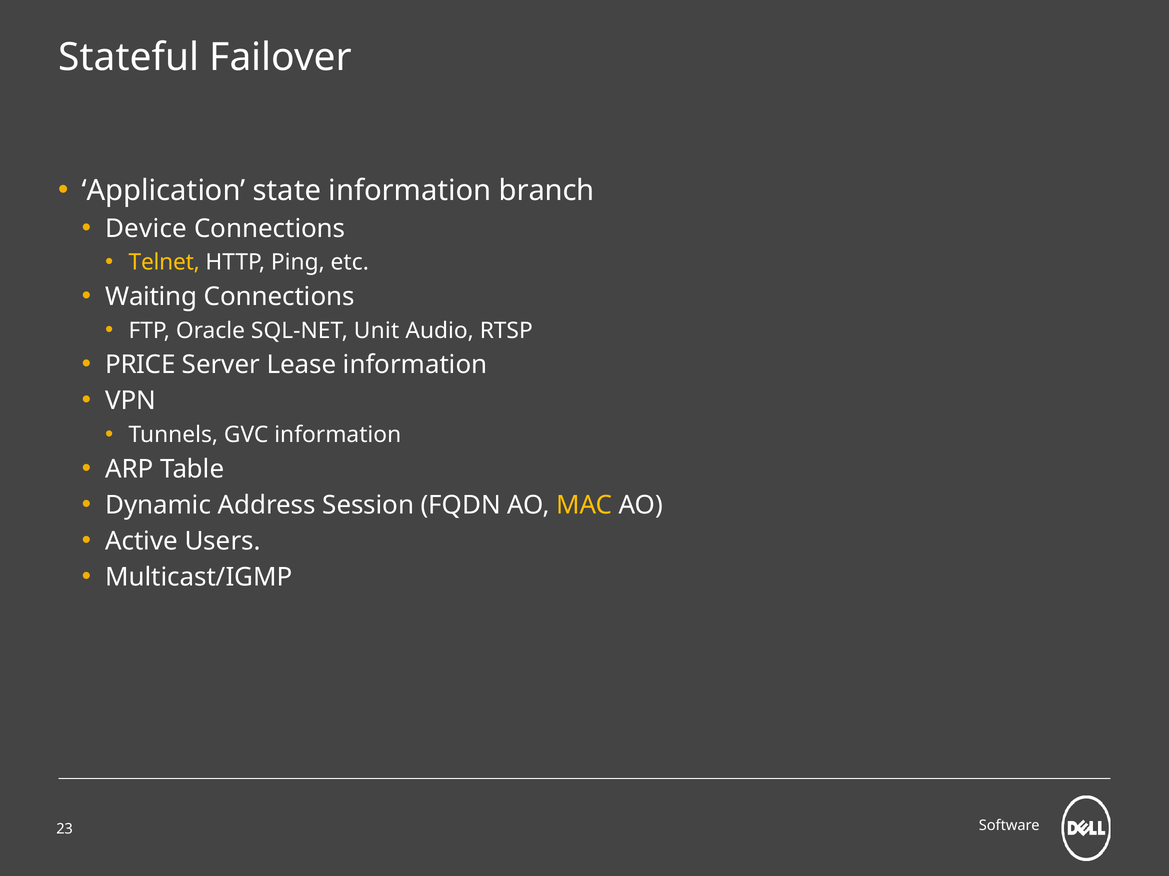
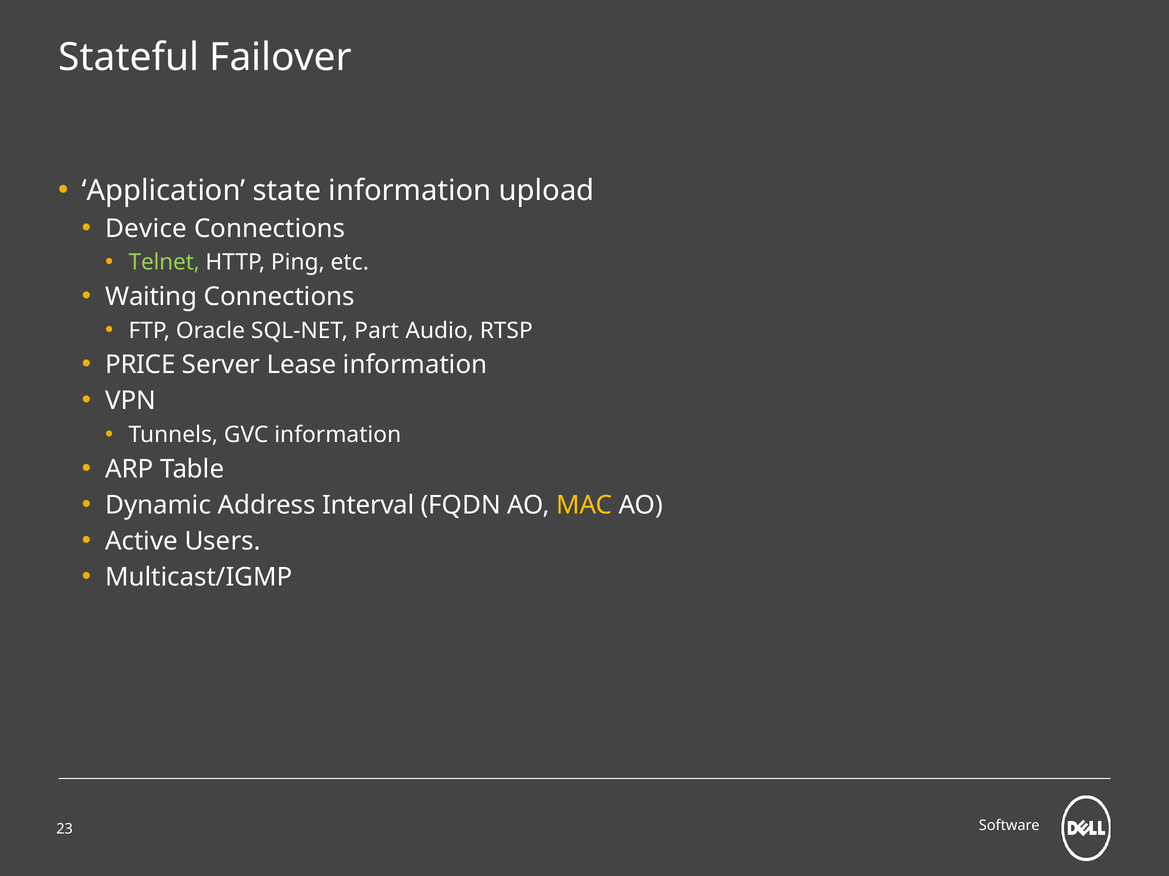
branch: branch -> upload
Telnet colour: yellow -> light green
Unit: Unit -> Part
Session: Session -> Interval
